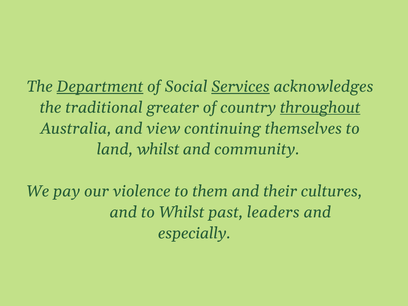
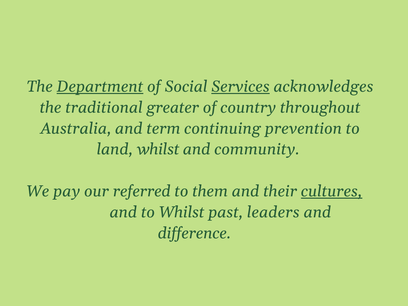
throughout underline: present -> none
view: view -> term
themselves: themselves -> prevention
violence: violence -> referred
cultures underline: none -> present
especially: especially -> difference
